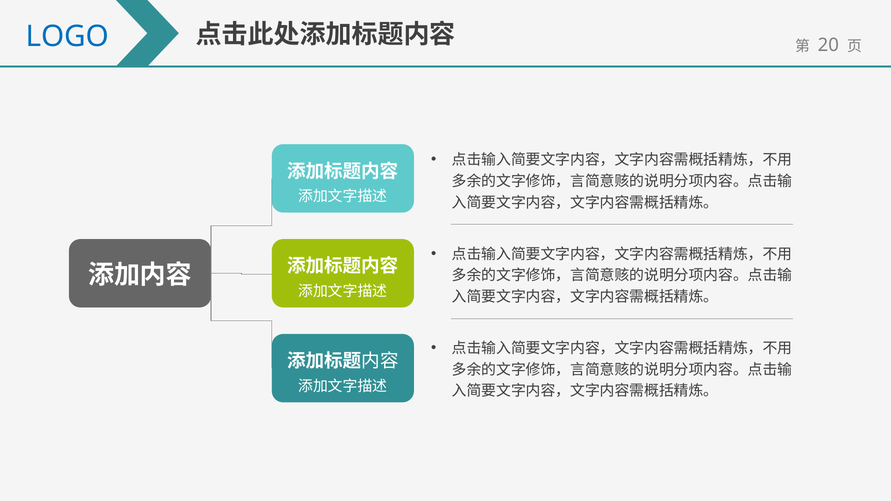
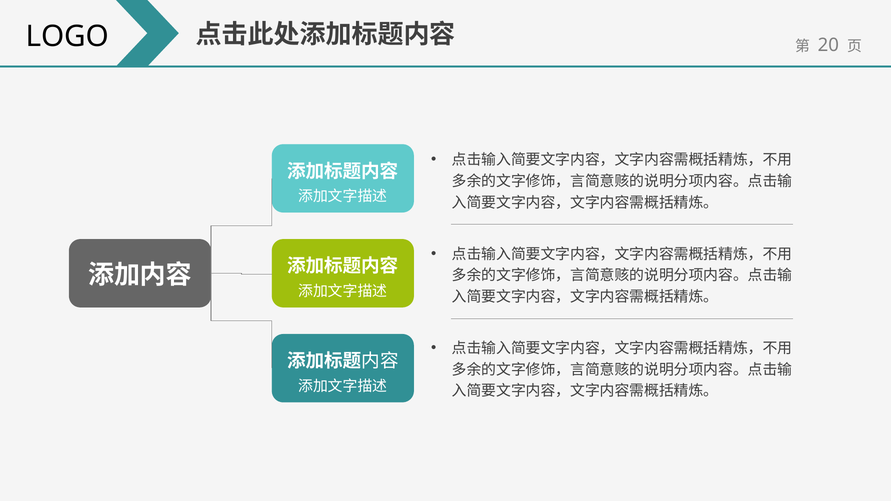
LOGO colour: blue -> black
